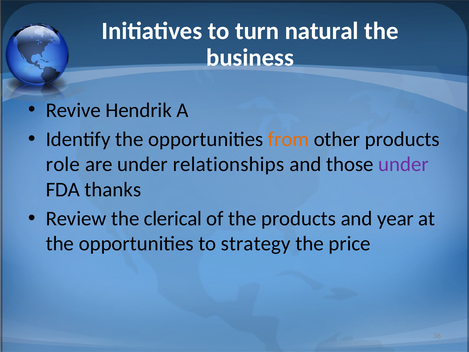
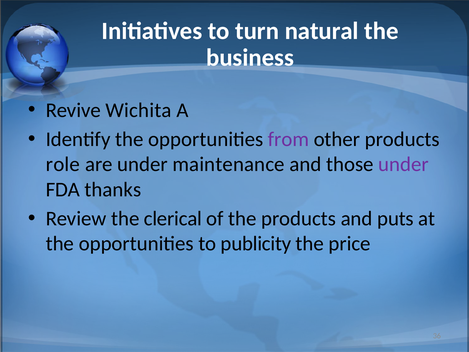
Hendrik: Hendrik -> Wichita
from colour: orange -> purple
relationships: relationships -> maintenance
year: year -> puts
strategy: strategy -> publicity
